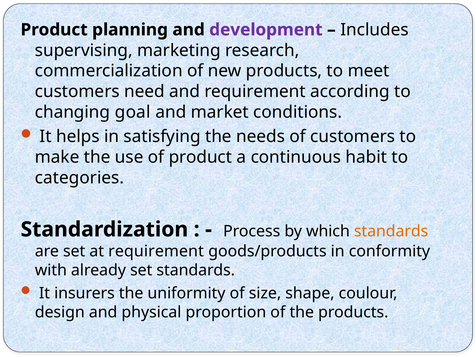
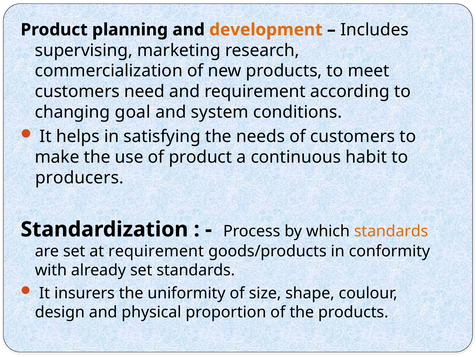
development colour: purple -> orange
market: market -> system
categories: categories -> producers
